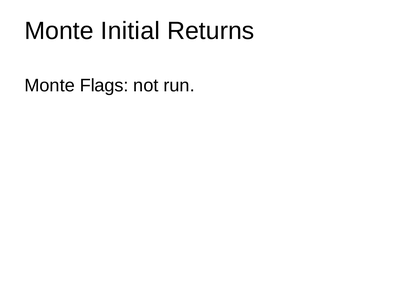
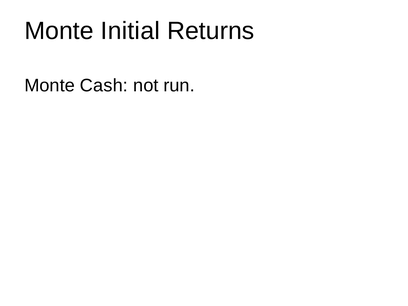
Flags: Flags -> Cash
